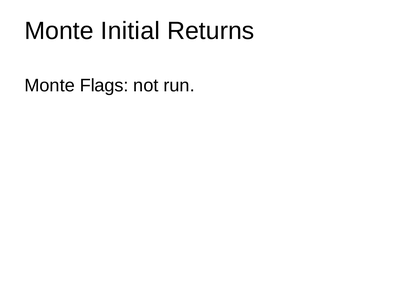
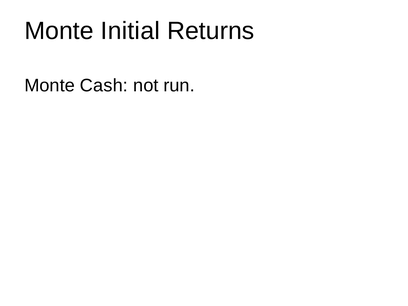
Flags: Flags -> Cash
